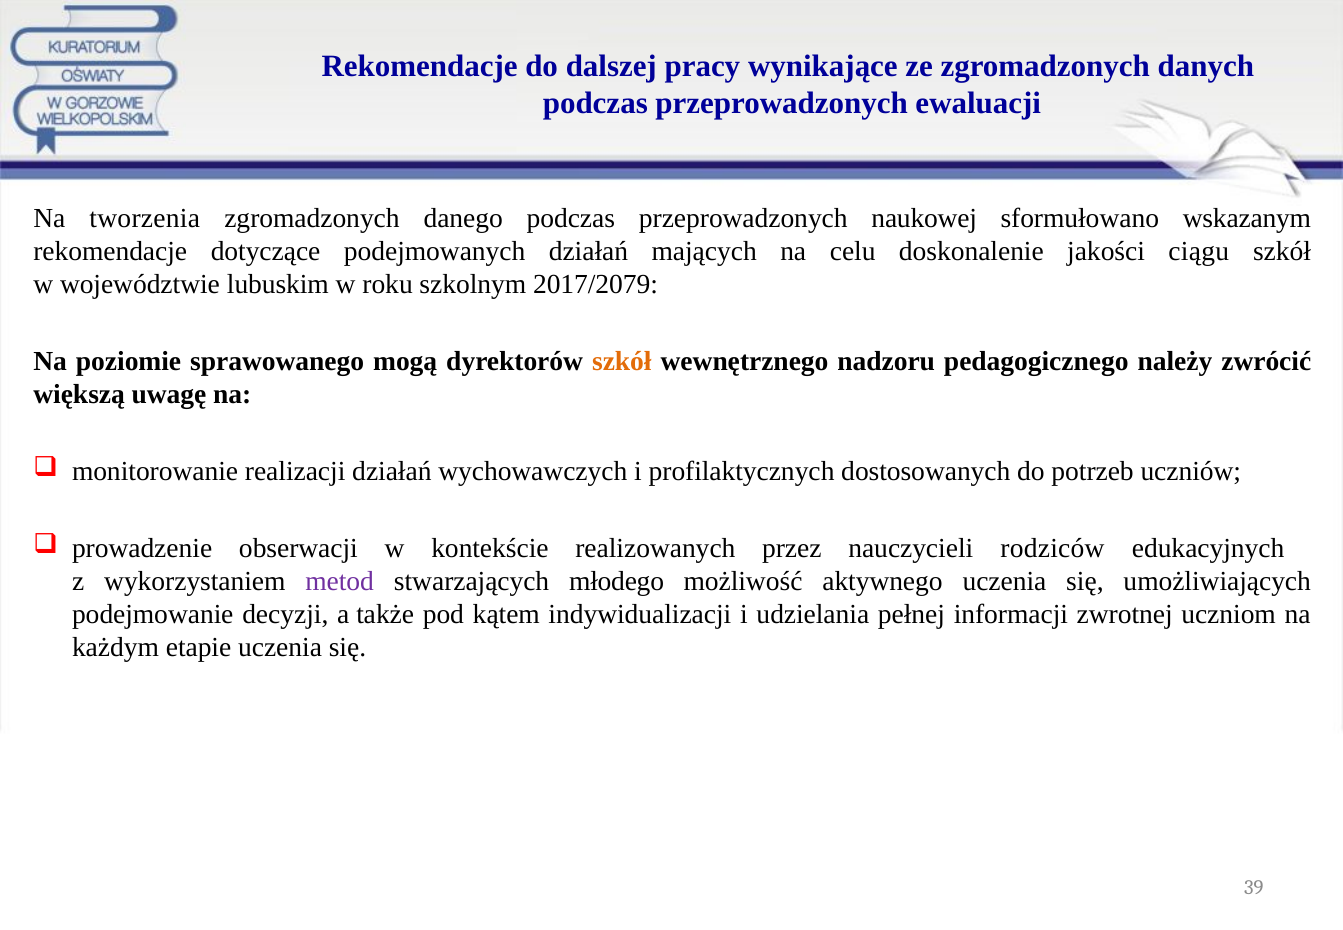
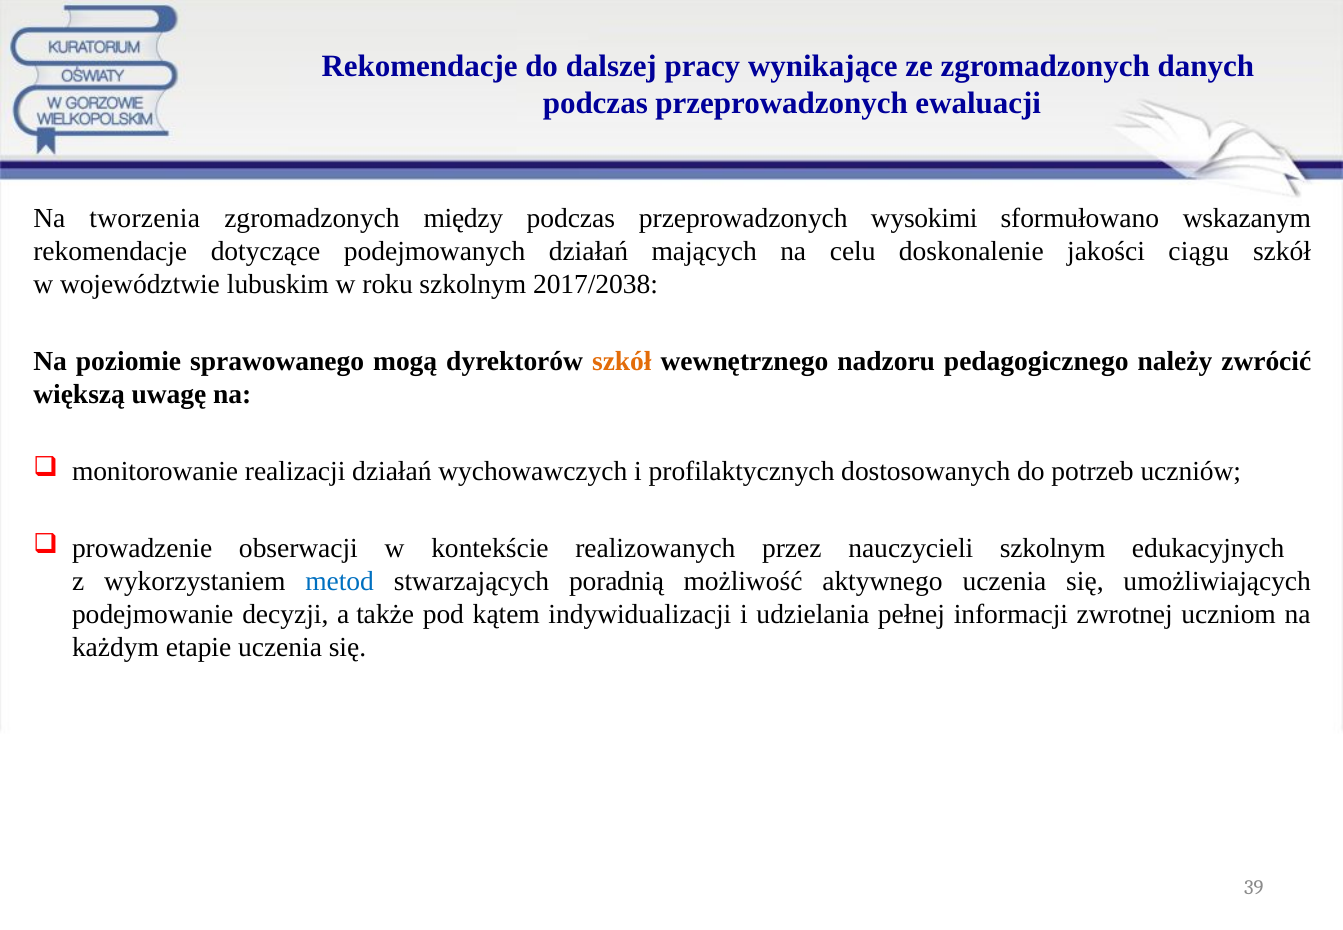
danego: danego -> między
naukowej: naukowej -> wysokimi
2017/2079: 2017/2079 -> 2017/2038
nauczycieli rodziców: rodziców -> szkolnym
metod colour: purple -> blue
młodego: młodego -> poradnią
